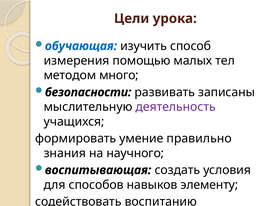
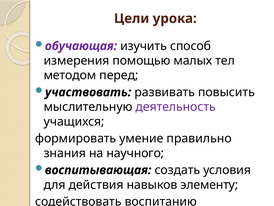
обучающая colour: blue -> purple
много: много -> перед
безопасности: безопасности -> участвовать
записаны: записаны -> повысить
способов: способов -> действия
